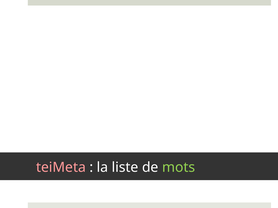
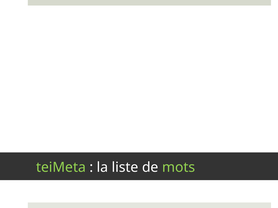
teiMeta colour: pink -> light green
